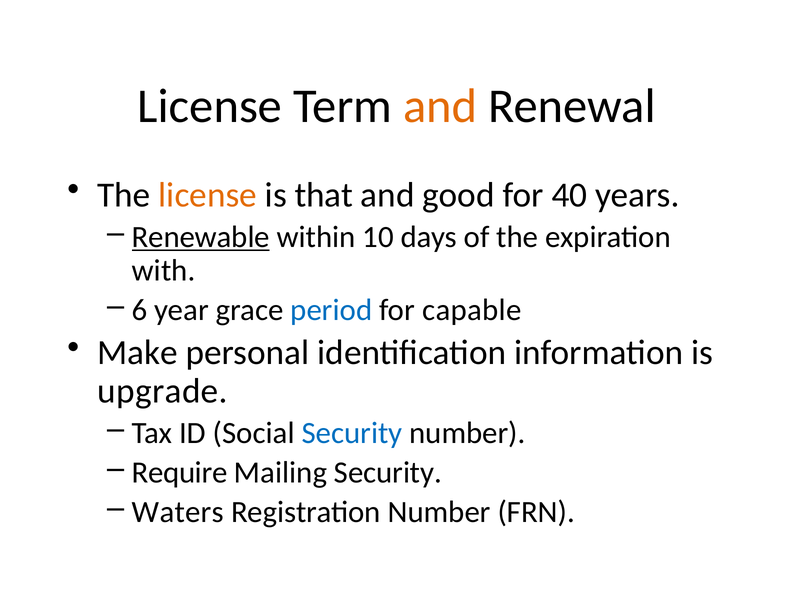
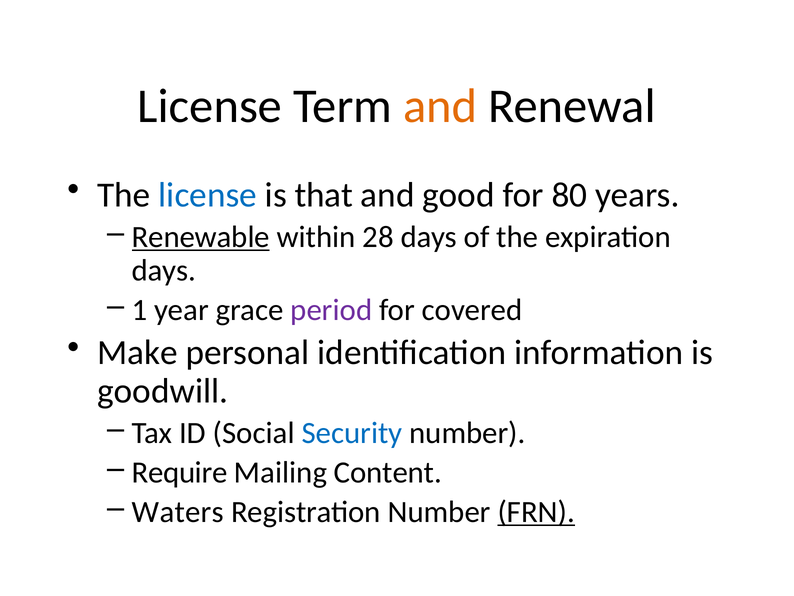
license at (208, 195) colour: orange -> blue
40: 40 -> 80
10: 10 -> 28
with at (164, 270): with -> days
6: 6 -> 1
period colour: blue -> purple
capable: capable -> covered
upgrade: upgrade -> goodwill
Mailing Security: Security -> Content
FRN underline: none -> present
